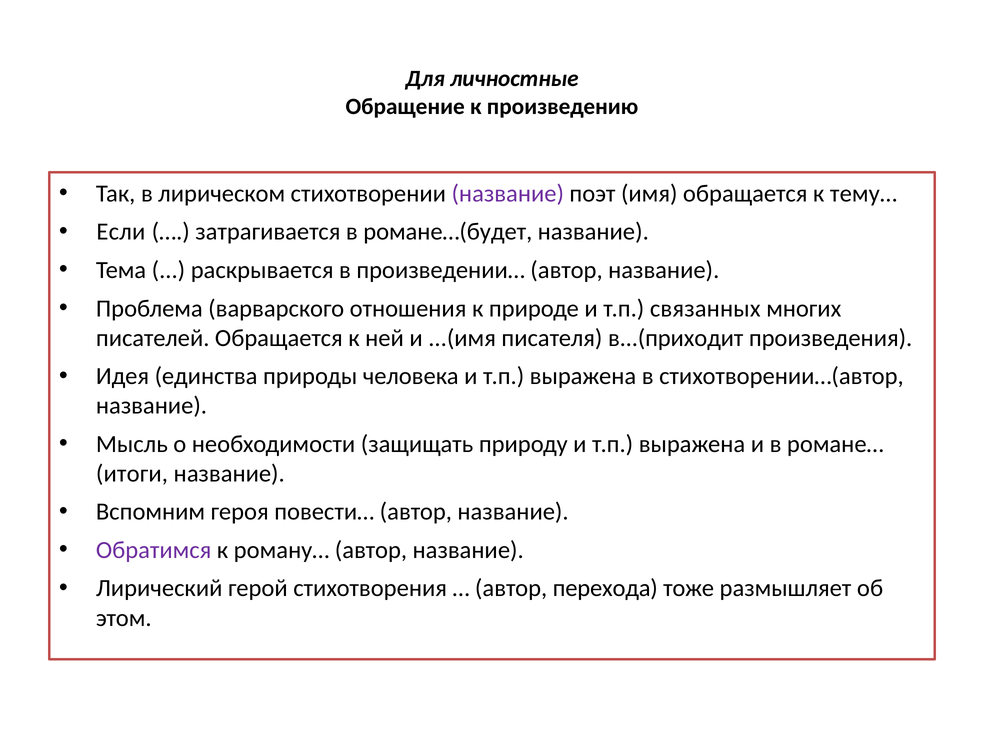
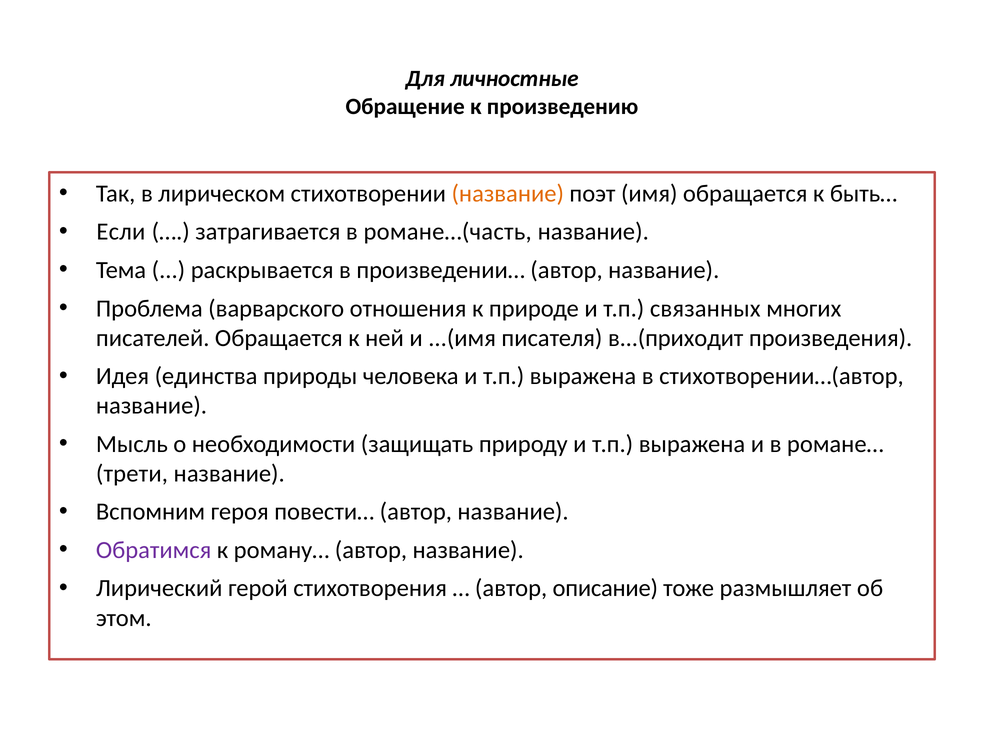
название at (508, 194) colour: purple -> orange
тему…: тему… -> быть…
романе…(будет: романе…(будет -> романе…(часть
итоги: итоги -> трети
перехода: перехода -> описание
